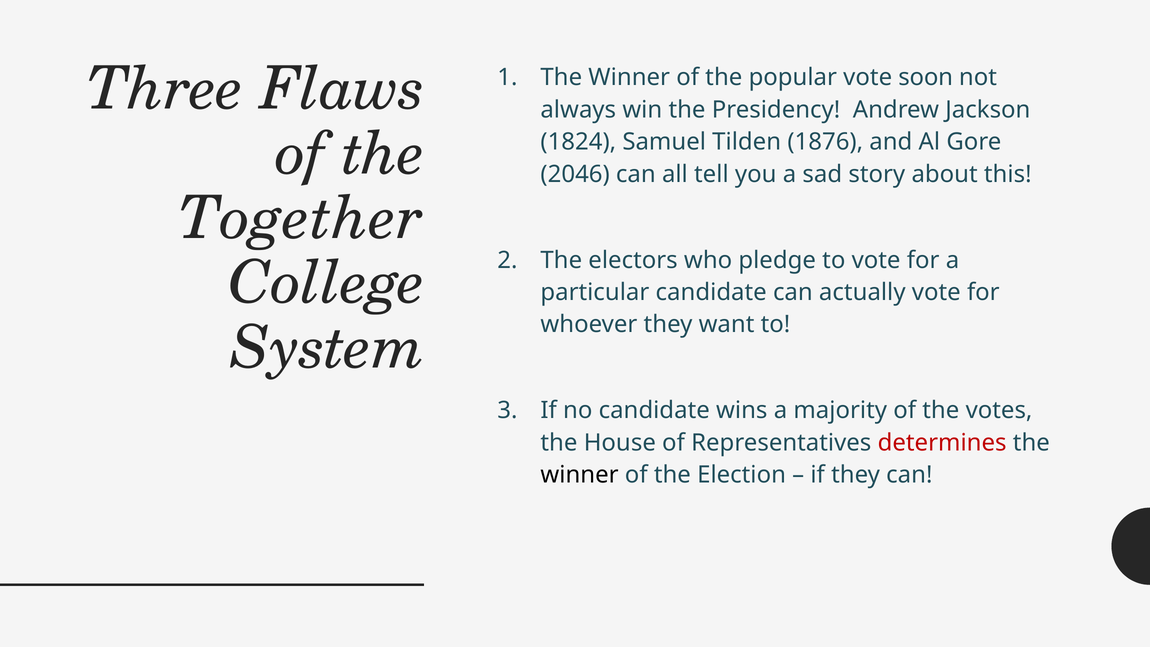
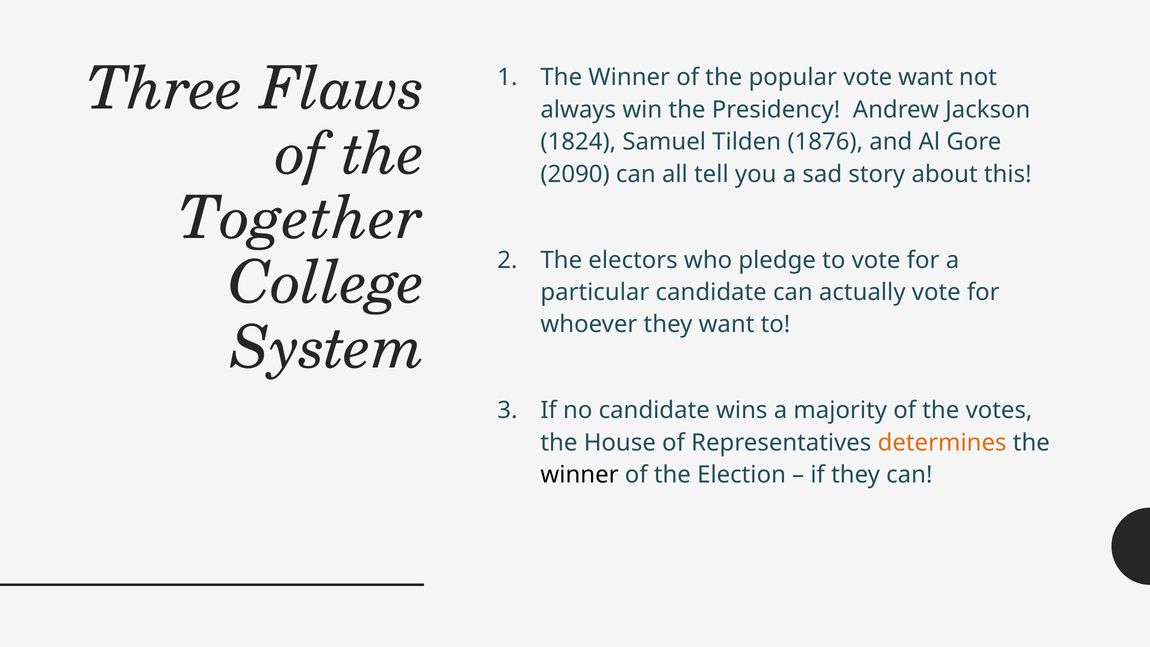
vote soon: soon -> want
2046: 2046 -> 2090
determines colour: red -> orange
